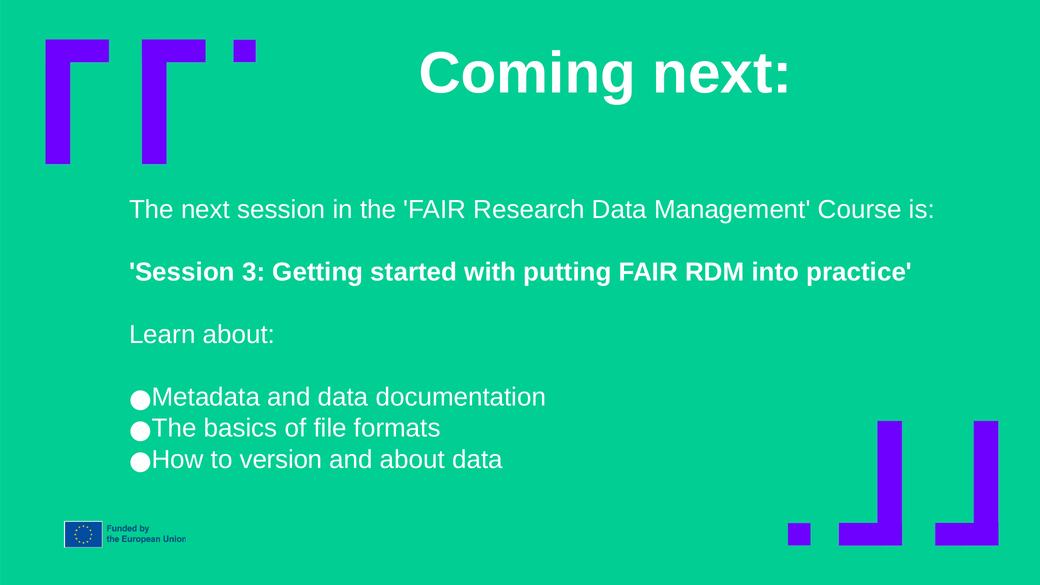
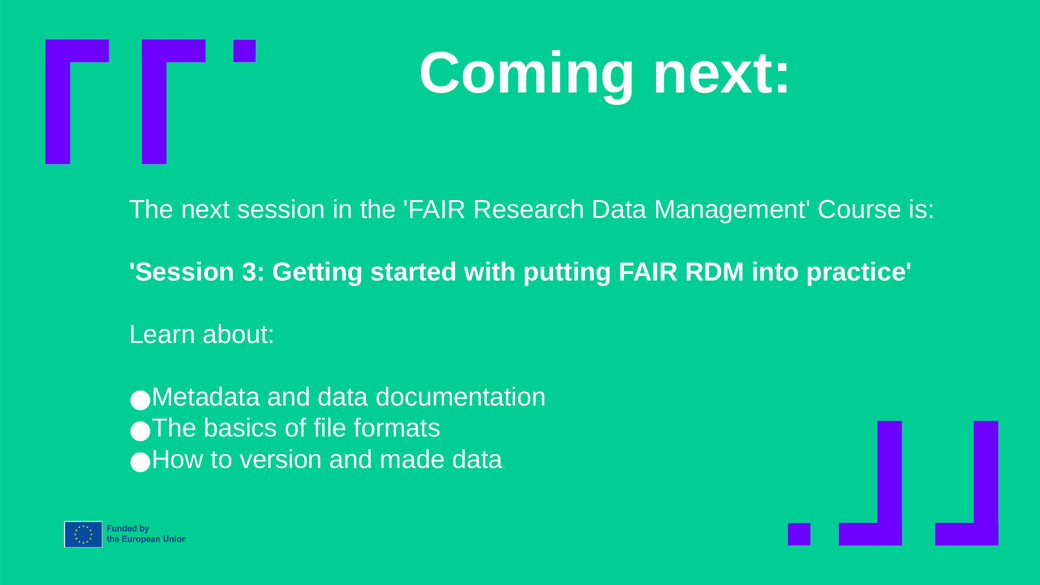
and about: about -> made
